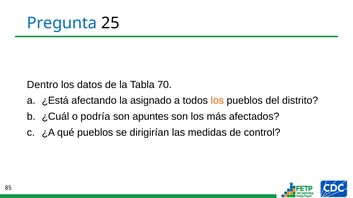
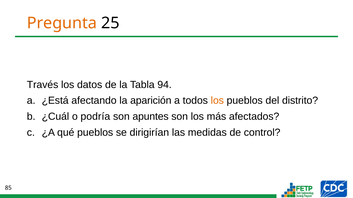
Pregunta colour: blue -> orange
Dentro: Dentro -> Través
70: 70 -> 94
asignado: asignado -> aparición
